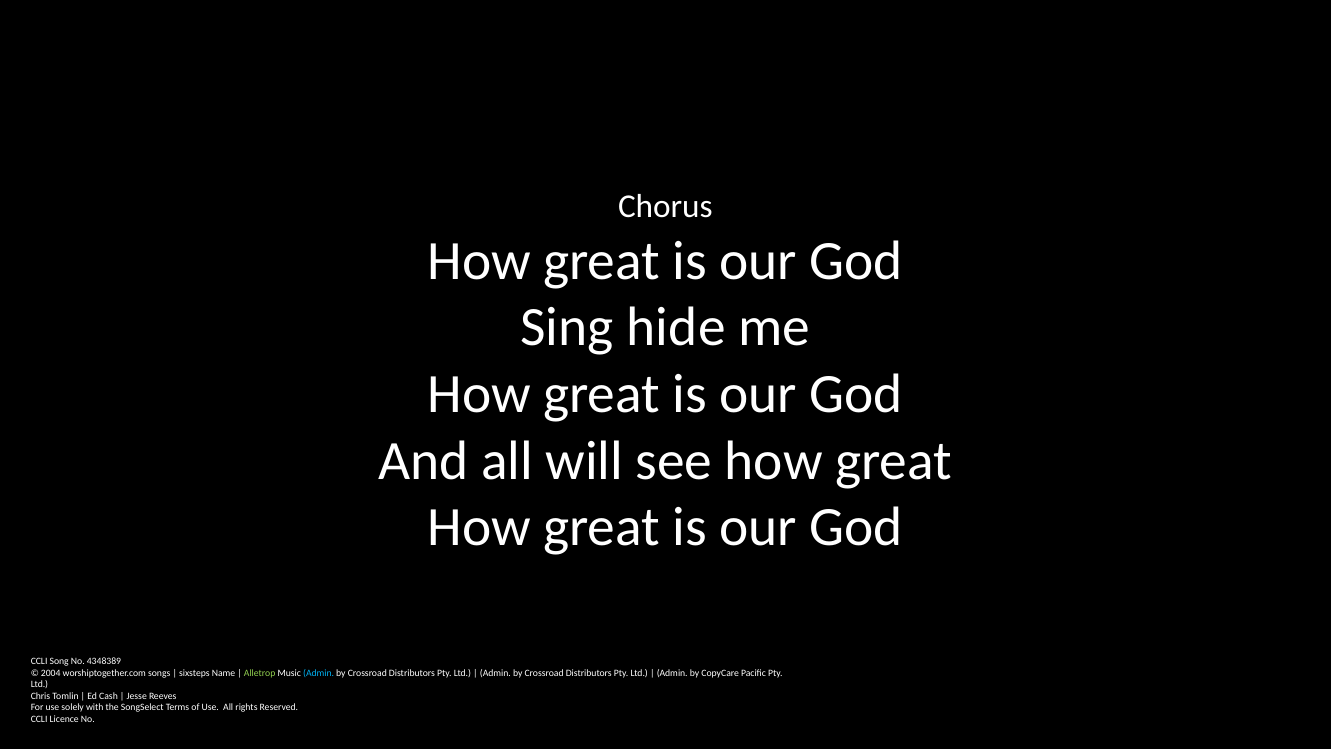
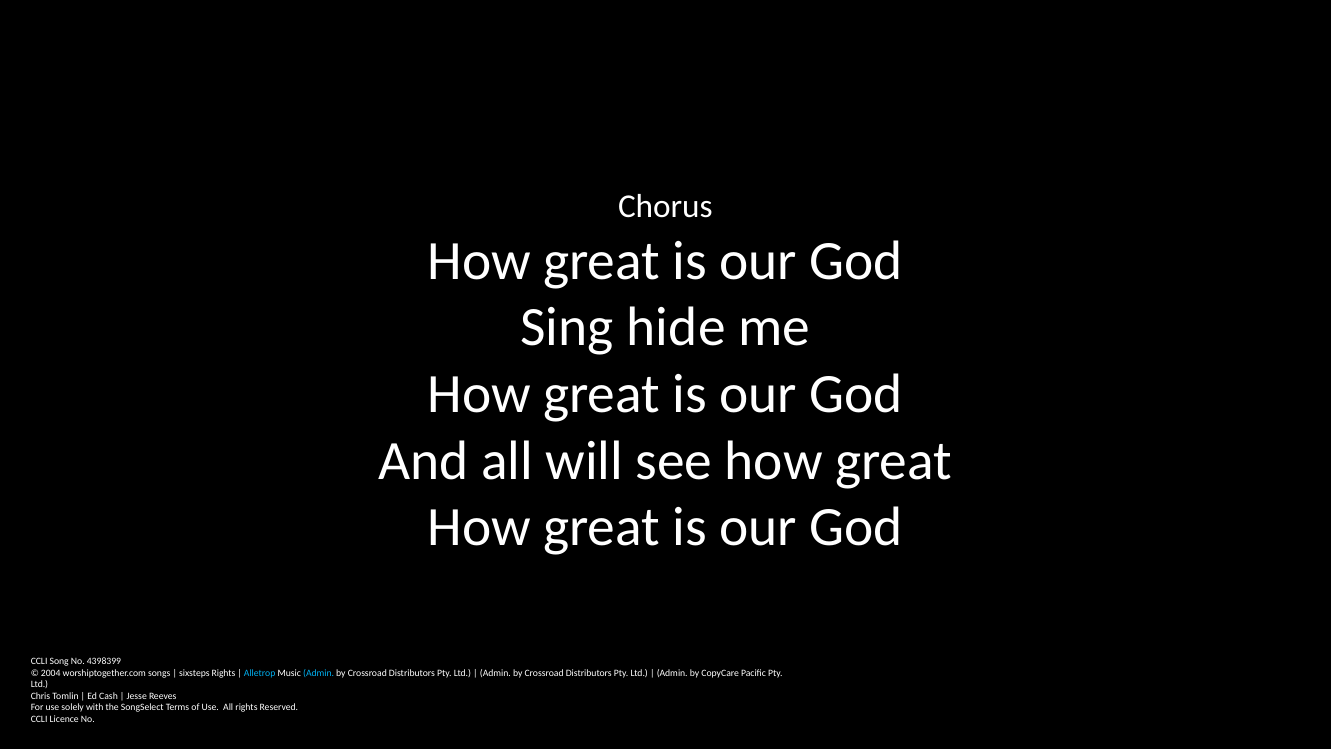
4348389: 4348389 -> 4398399
sixsteps Name: Name -> Rights
Alletrop colour: light green -> light blue
